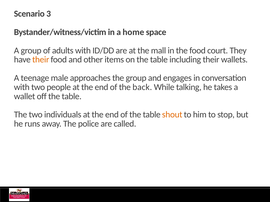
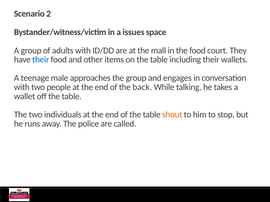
3: 3 -> 2
home: home -> issues
their at (41, 60) colour: orange -> blue
